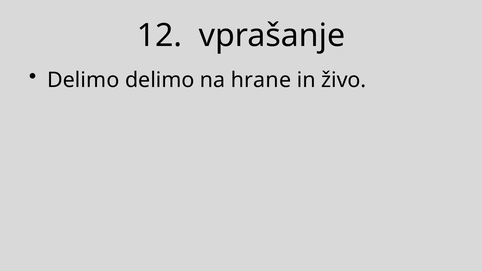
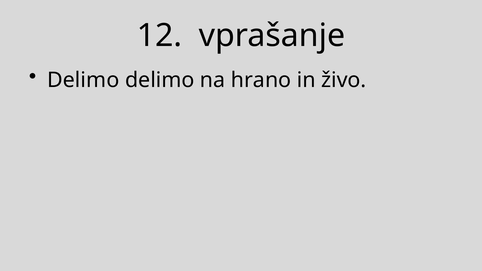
hrane: hrane -> hrano
